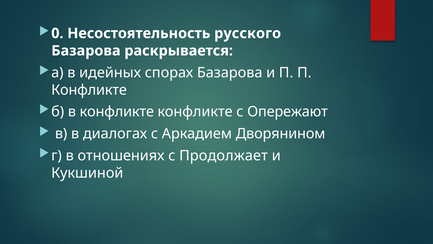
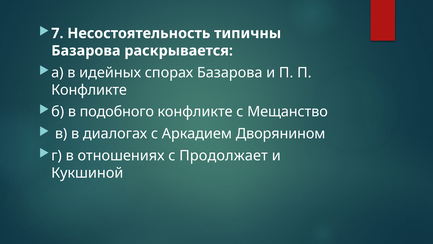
0: 0 -> 7
русского: русского -> типичны
в конфликте: конфликте -> подобного
Опережают: Опережают -> Мещанство
